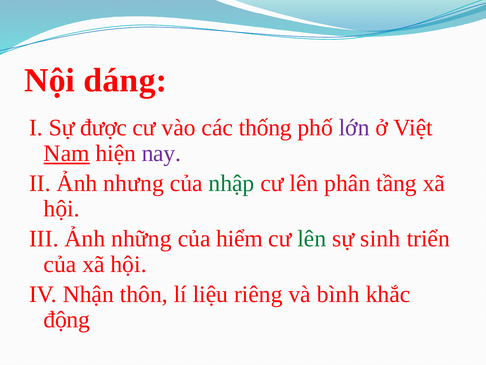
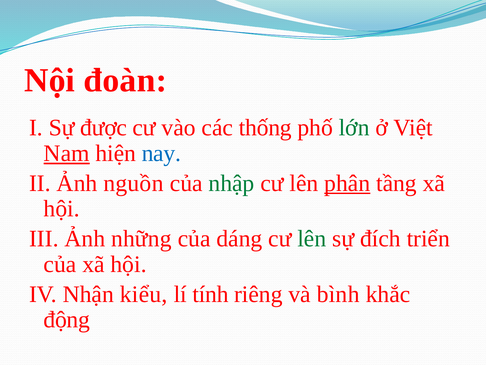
dáng: dáng -> đoàn
lớn colour: purple -> green
nay colour: purple -> blue
nhưng: nhưng -> nguồn
phân underline: none -> present
hiểm: hiểm -> dáng
sinh: sinh -> đích
thôn: thôn -> kiểu
liệu: liệu -> tính
